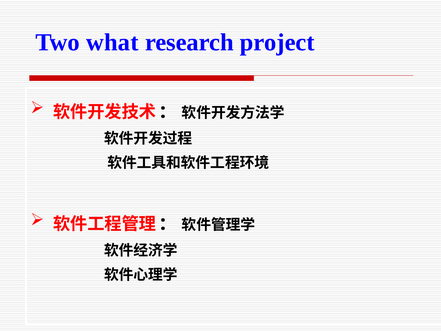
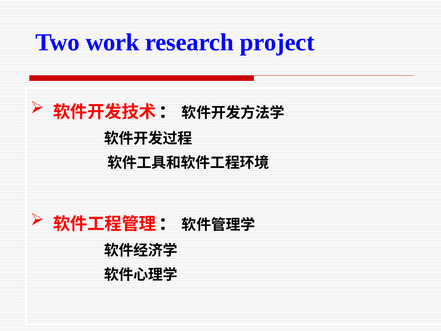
what: what -> work
